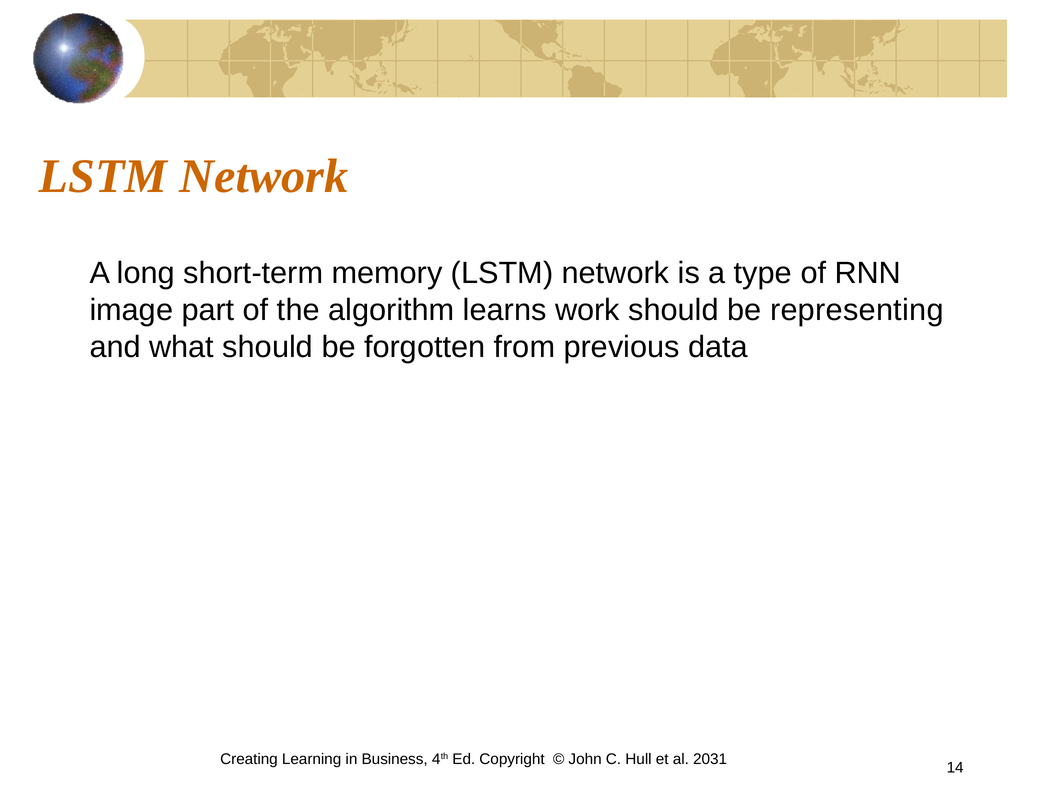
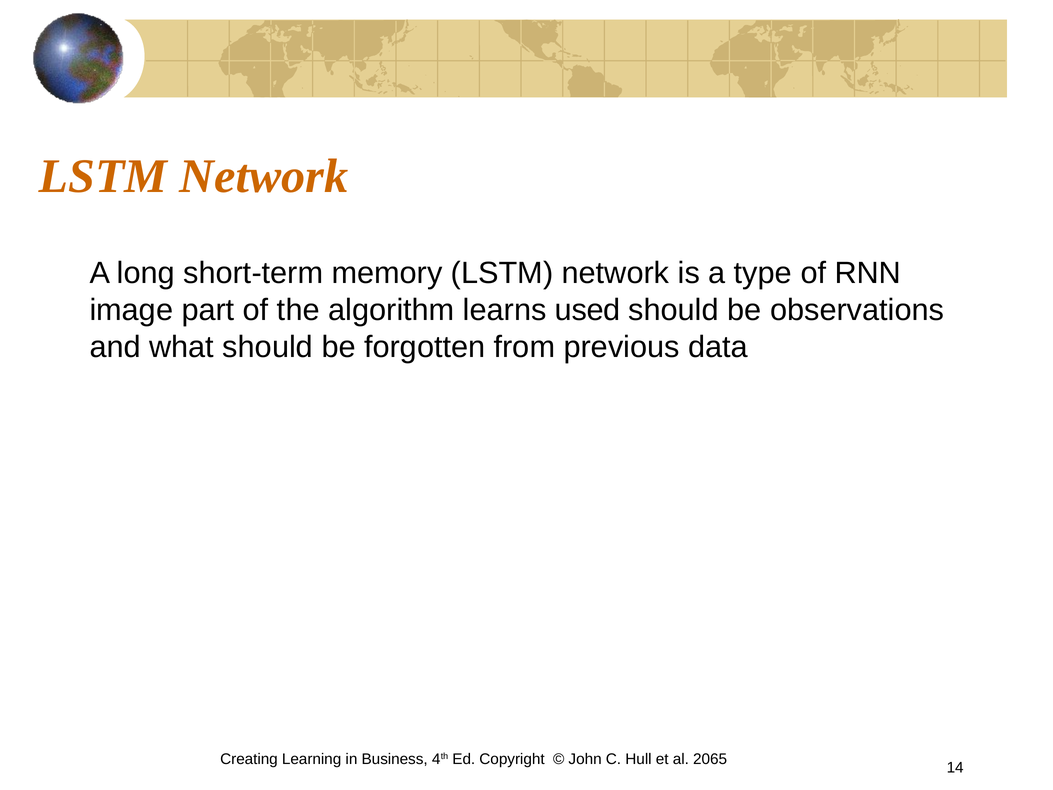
work: work -> used
representing: representing -> observations
2031: 2031 -> 2065
